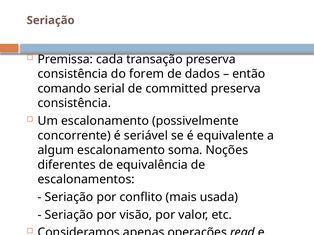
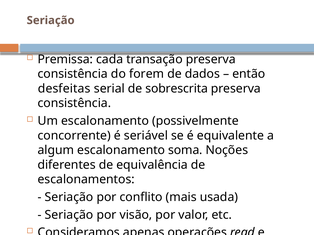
comando: comando -> desfeitas
committed: committed -> sobrescrita
